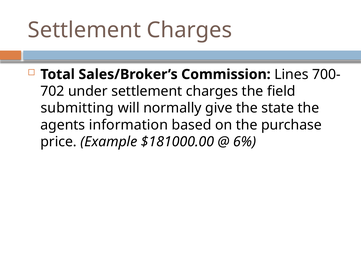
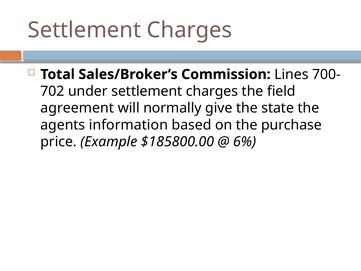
submitting: submitting -> agreement
$181000.00: $181000.00 -> $185800.00
